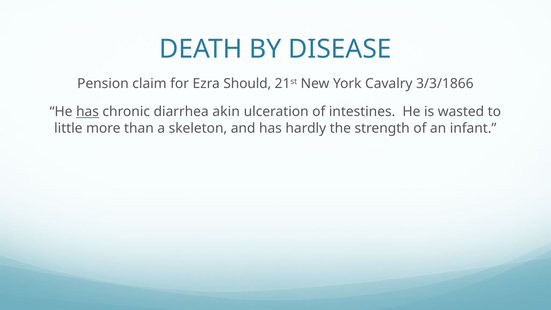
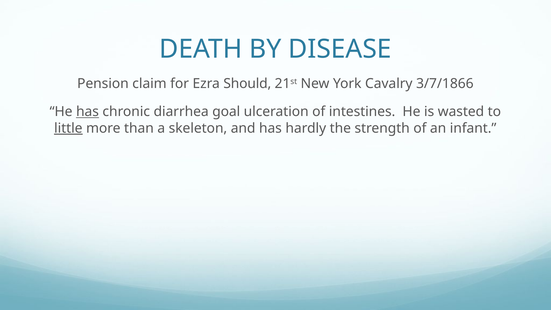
3/3/1866: 3/3/1866 -> 3/7/1866
akin: akin -> goal
little underline: none -> present
